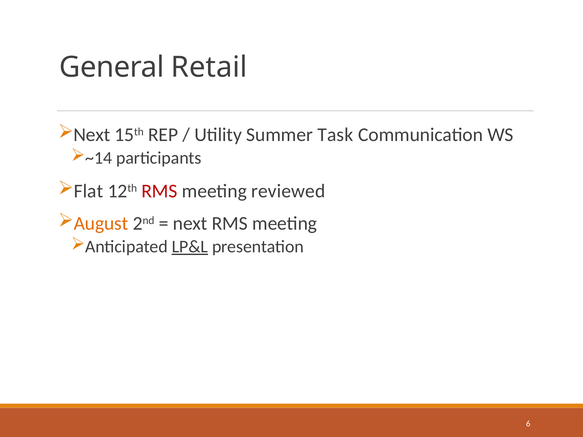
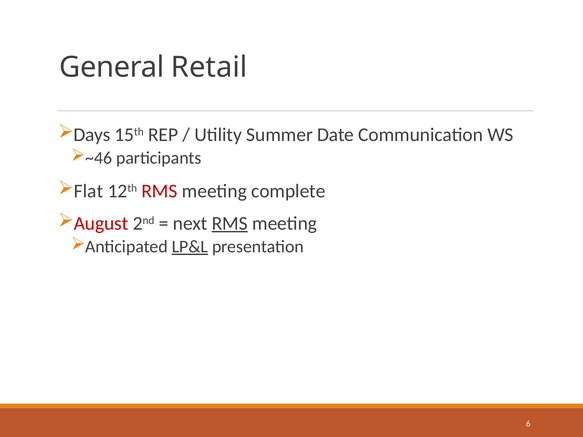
Next at (92, 135): Next -> Days
Task: Task -> Date
~14: ~14 -> ~46
reviewed: reviewed -> complete
August colour: orange -> red
RMS at (230, 223) underline: none -> present
